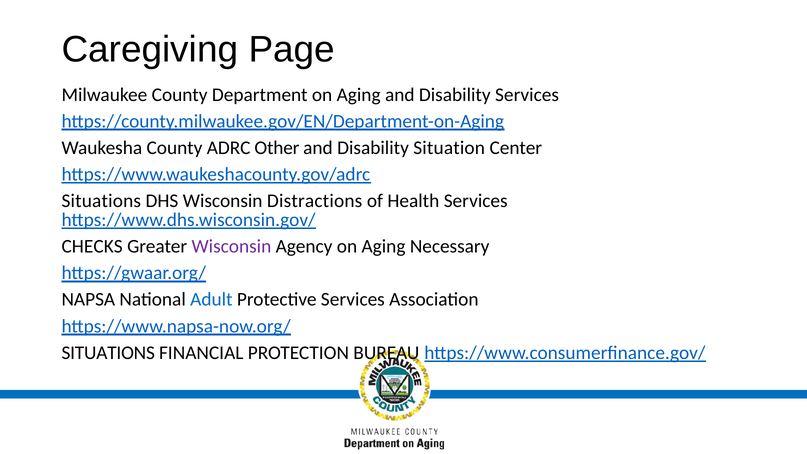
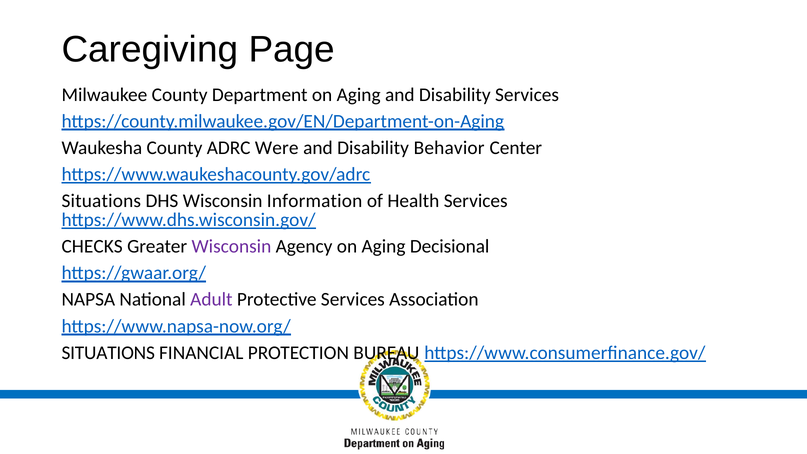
Other: Other -> Were
Situation: Situation -> Behavior
Distractions: Distractions -> Information
Necessary: Necessary -> Decisional
Adult colour: blue -> purple
